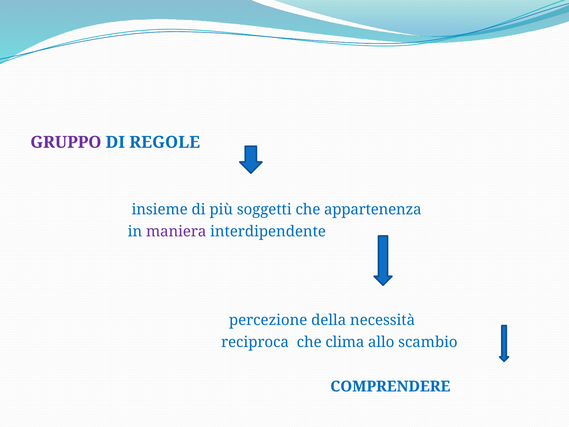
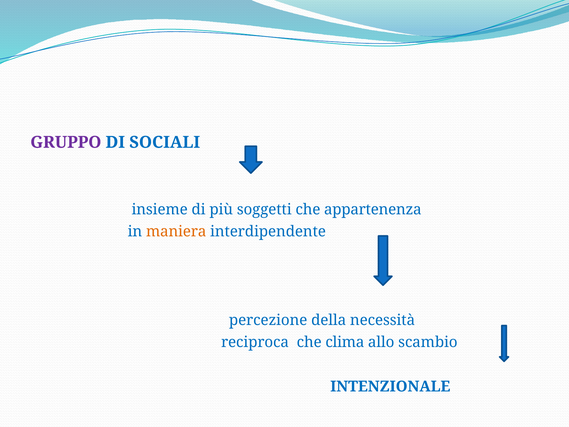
REGOLE: REGOLE -> SOCIALI
maniera colour: purple -> orange
COMPRENDERE: COMPRENDERE -> INTENZIONALE
